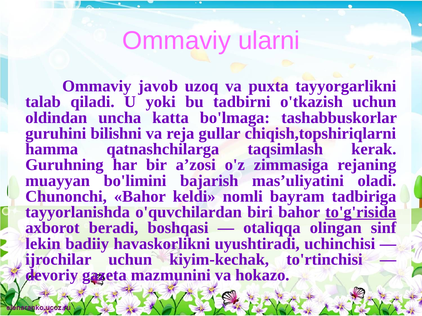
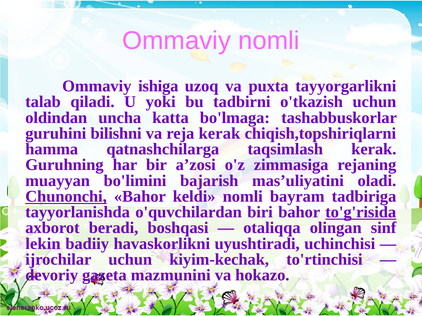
Ommaviy ularni: ularni -> nomli
javob: javob -> ishiga
reja gullar: gullar -> kerak
Chunonchi underline: none -> present
